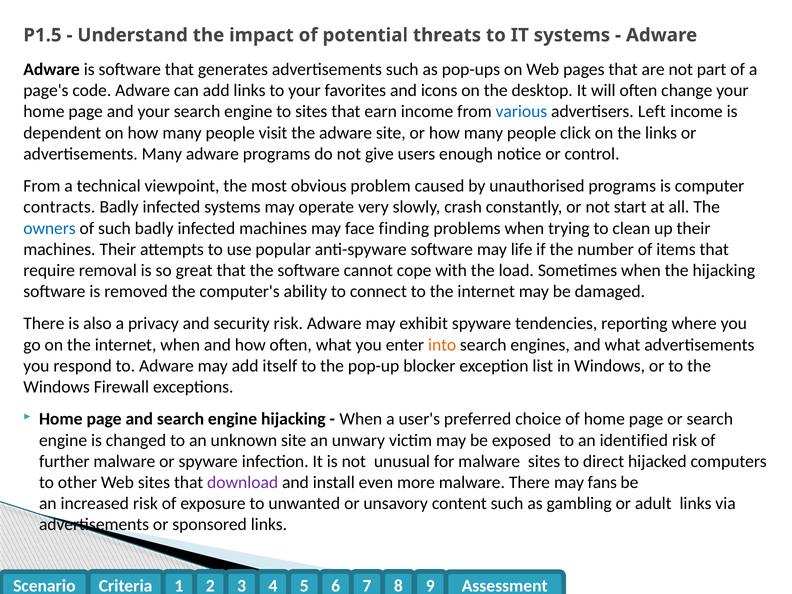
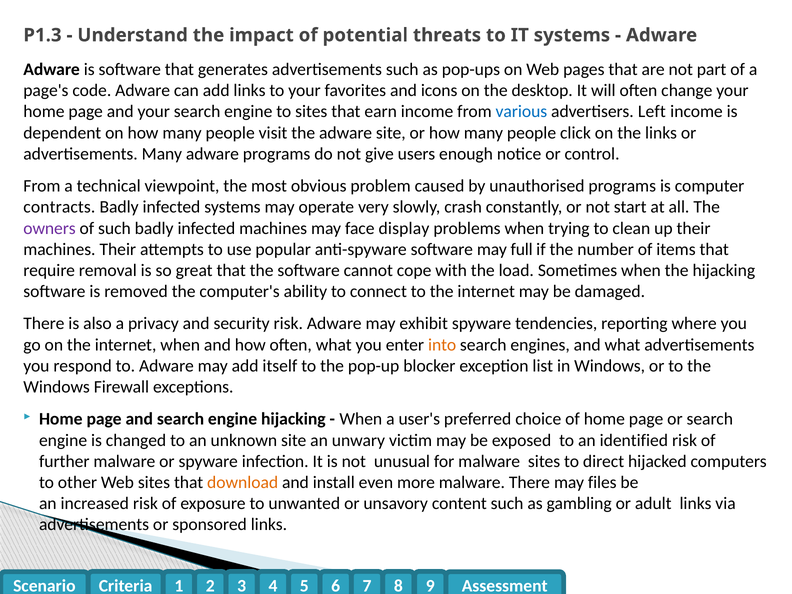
P1.5: P1.5 -> P1.3
owners colour: blue -> purple
finding: finding -> display
life: life -> full
download colour: purple -> orange
fans: fans -> files
